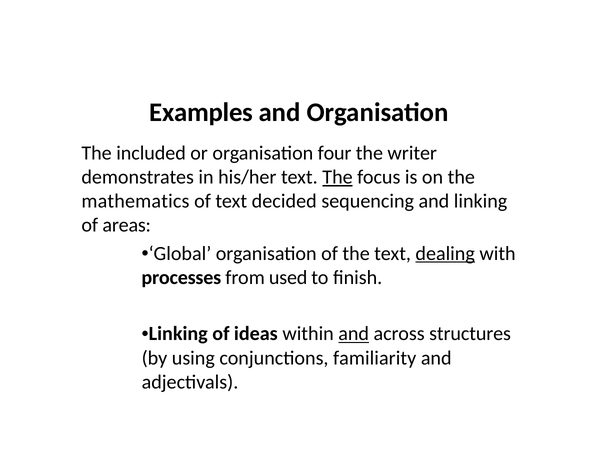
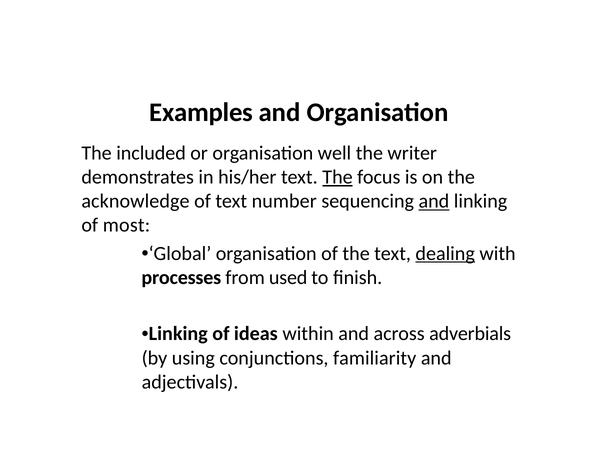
four: four -> well
mathematics: mathematics -> acknowledge
decided: decided -> number
and at (434, 201) underline: none -> present
areas: areas -> most
and at (354, 334) underline: present -> none
structures: structures -> adverbials
